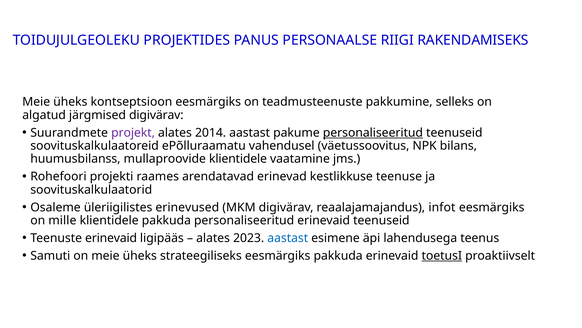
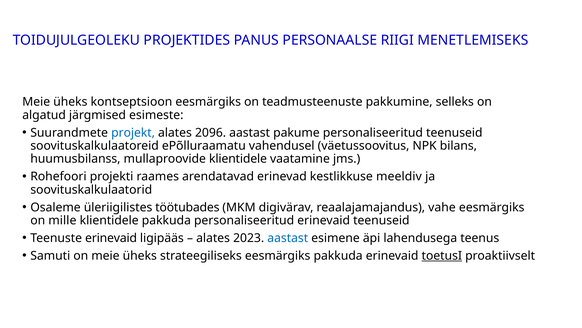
RAKENDAMISEKS: RAKENDAMISEKS -> MENETLEMISEKS
järgmised digivärav: digivärav -> esimeste
projekt colour: purple -> blue
2014: 2014 -> 2096
personaliseeritud at (373, 132) underline: present -> none
teenuse: teenuse -> meeldiv
erinevused: erinevused -> töötubades
infot: infot -> vahe
